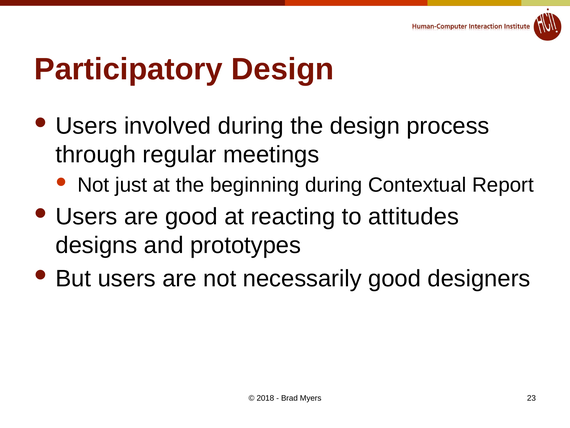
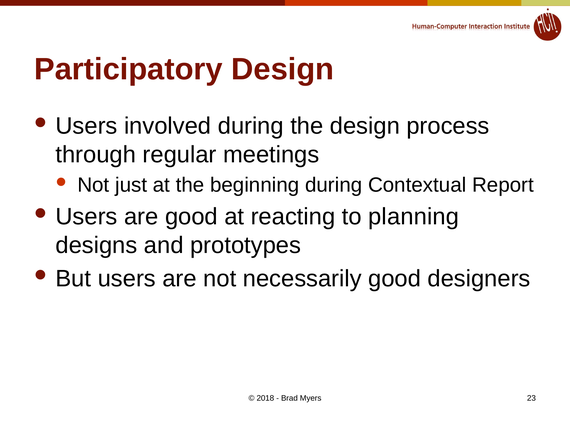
attitudes: attitudes -> planning
